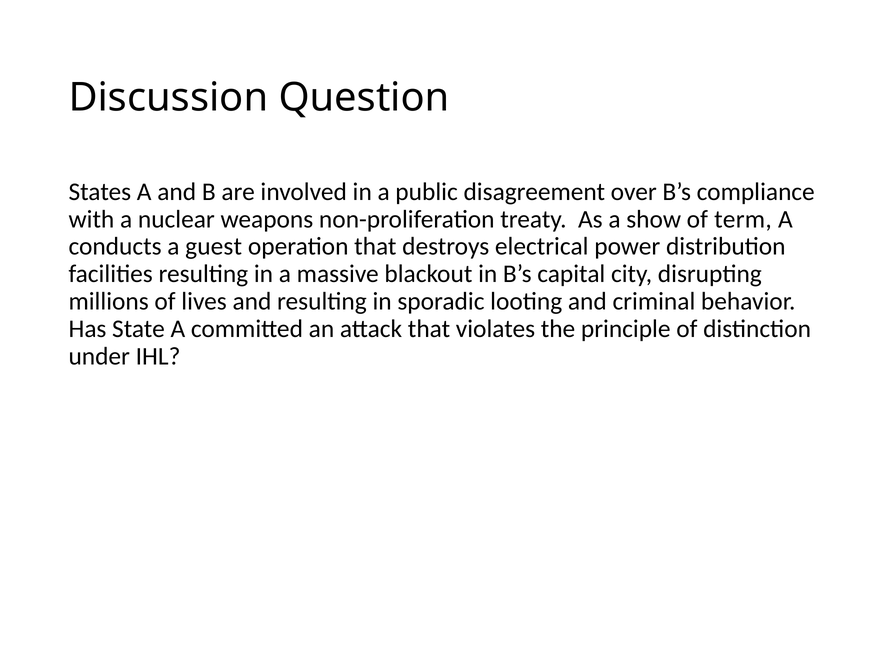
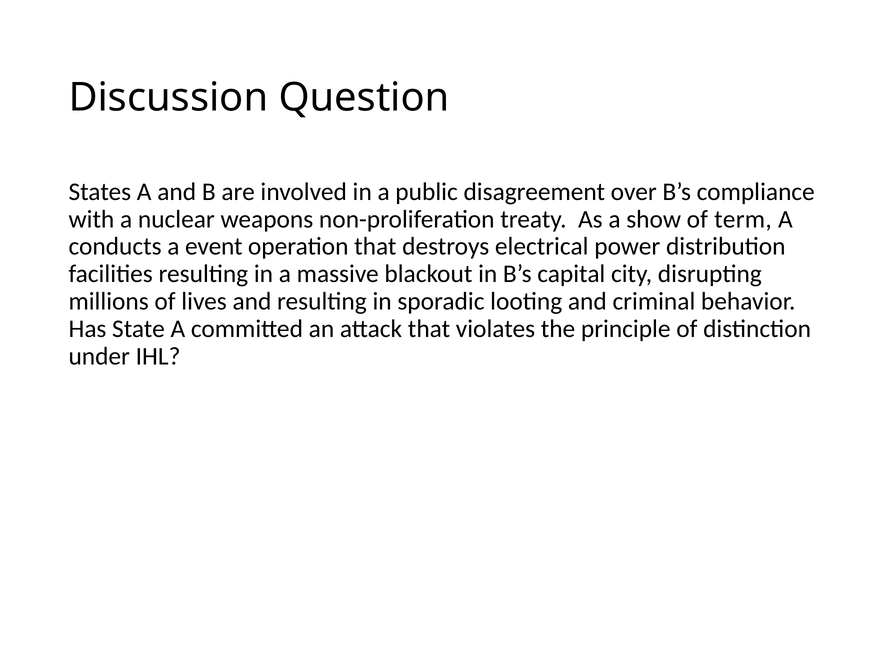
guest: guest -> event
